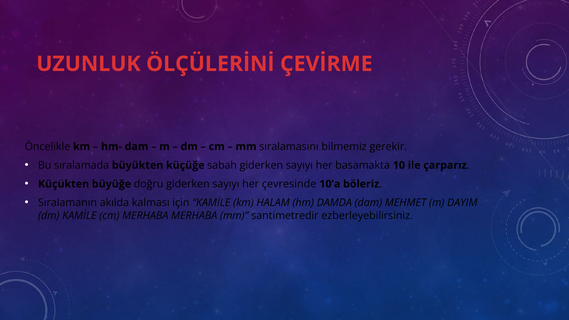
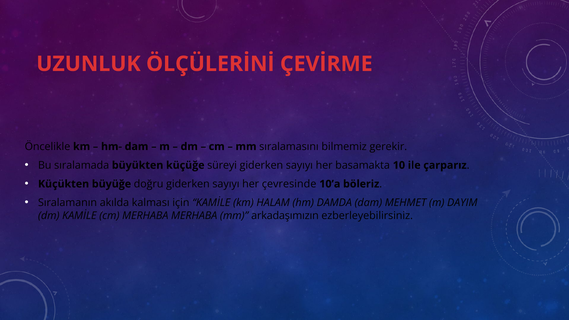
sabah: sabah -> süreyi
santimetredir: santimetredir -> arkadaşımızın
